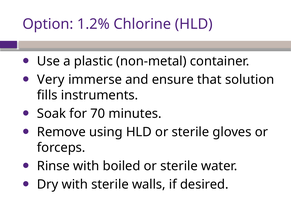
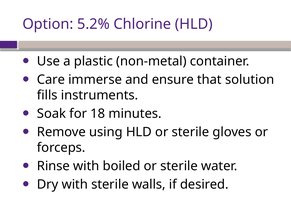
1.2%: 1.2% -> 5.2%
Very: Very -> Care
70: 70 -> 18
